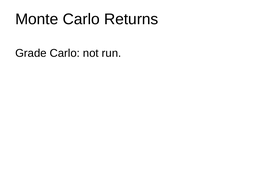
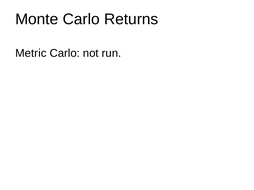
Grade: Grade -> Metric
